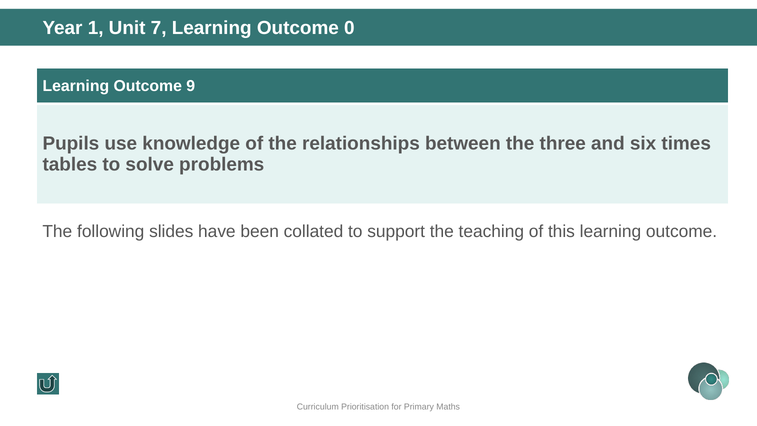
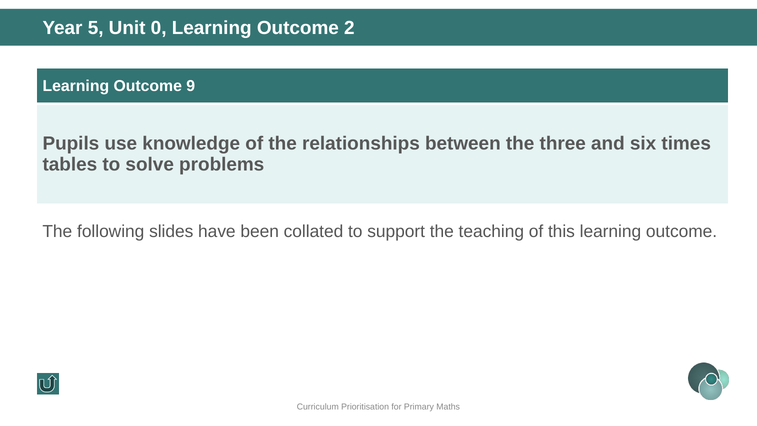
1: 1 -> 5
7: 7 -> 0
0: 0 -> 2
